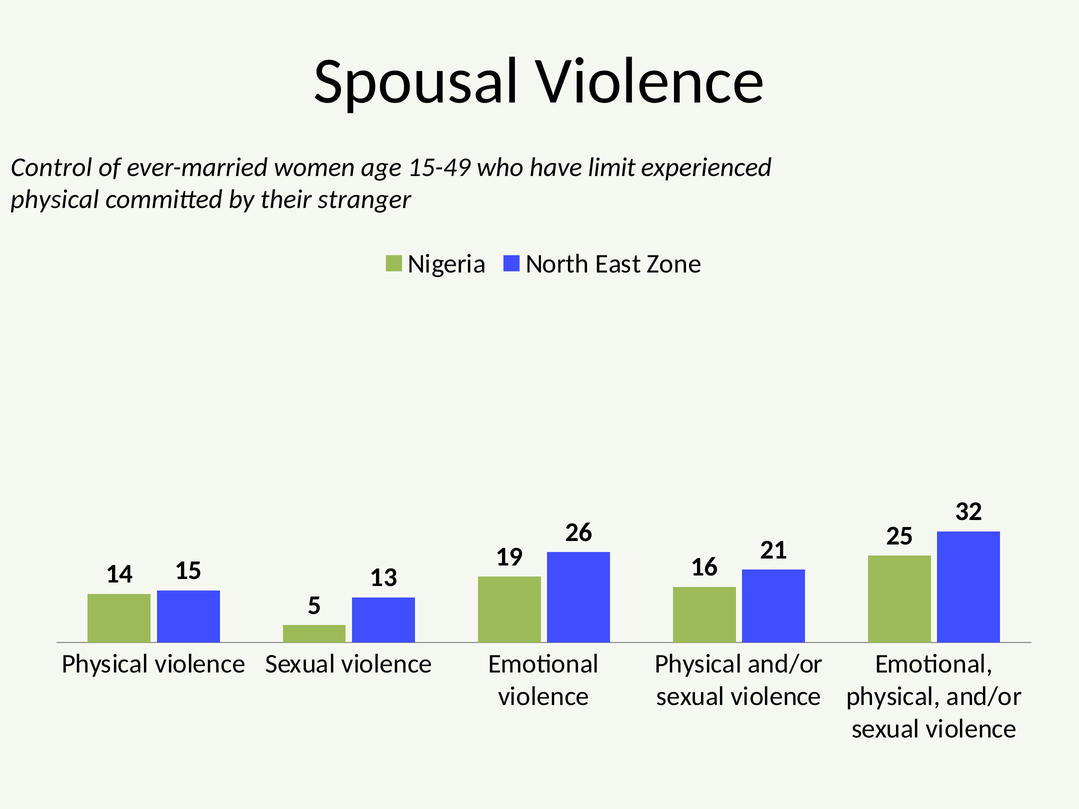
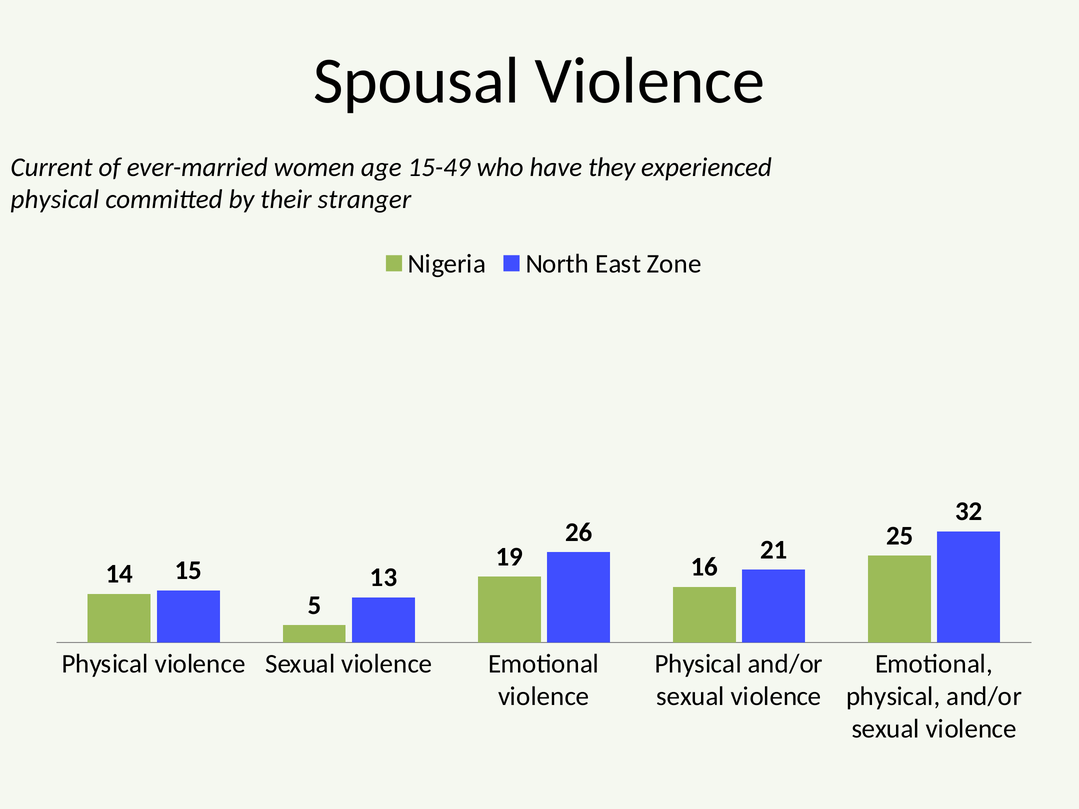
Control: Control -> Current
limit: limit -> they
